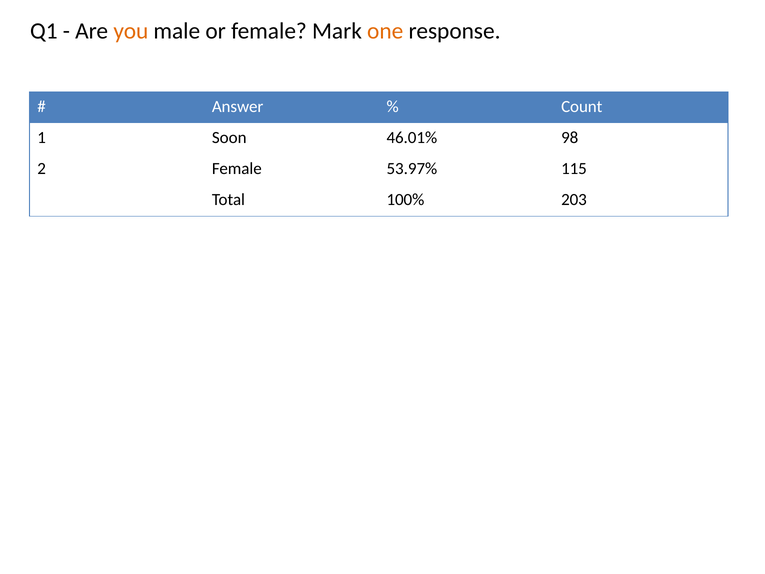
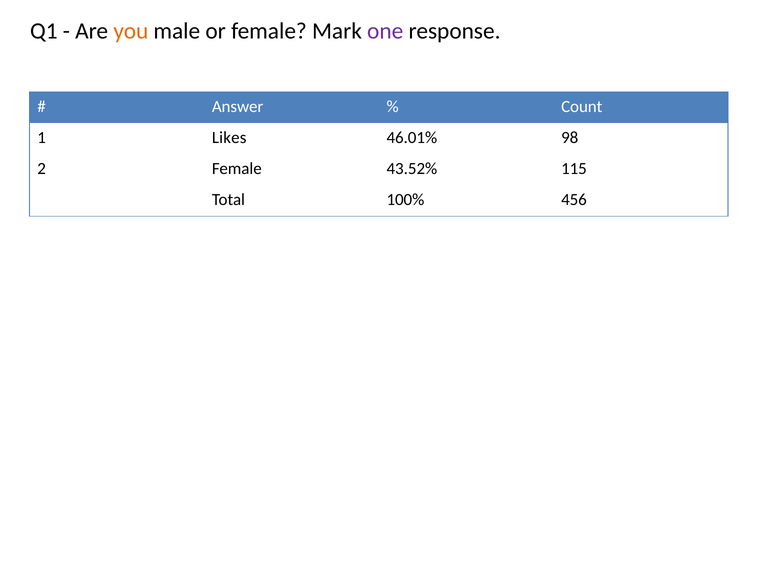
one colour: orange -> purple
Soon: Soon -> Likes
53.97%: 53.97% -> 43.52%
203: 203 -> 456
